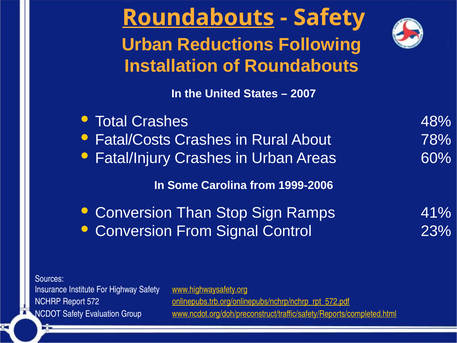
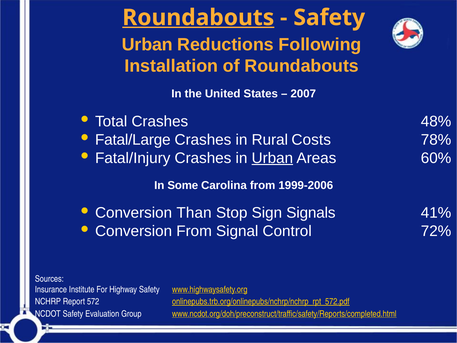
Fatal/Costs: Fatal/Costs -> Fatal/Large
About: About -> Costs
Urban at (272, 158) underline: none -> present
Ramps: Ramps -> Signals
23%: 23% -> 72%
